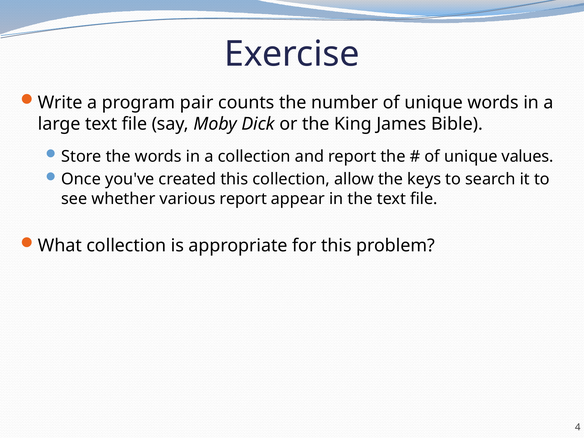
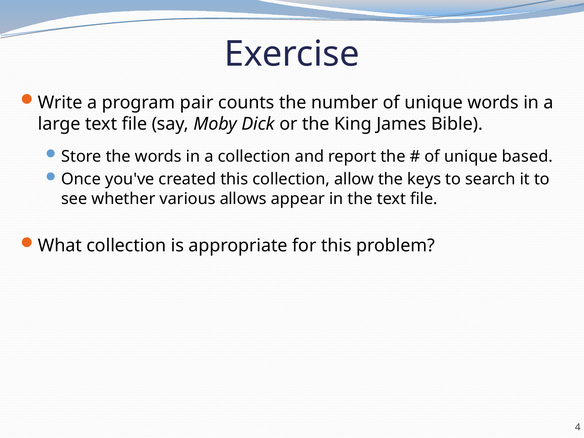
values: values -> based
various report: report -> allows
